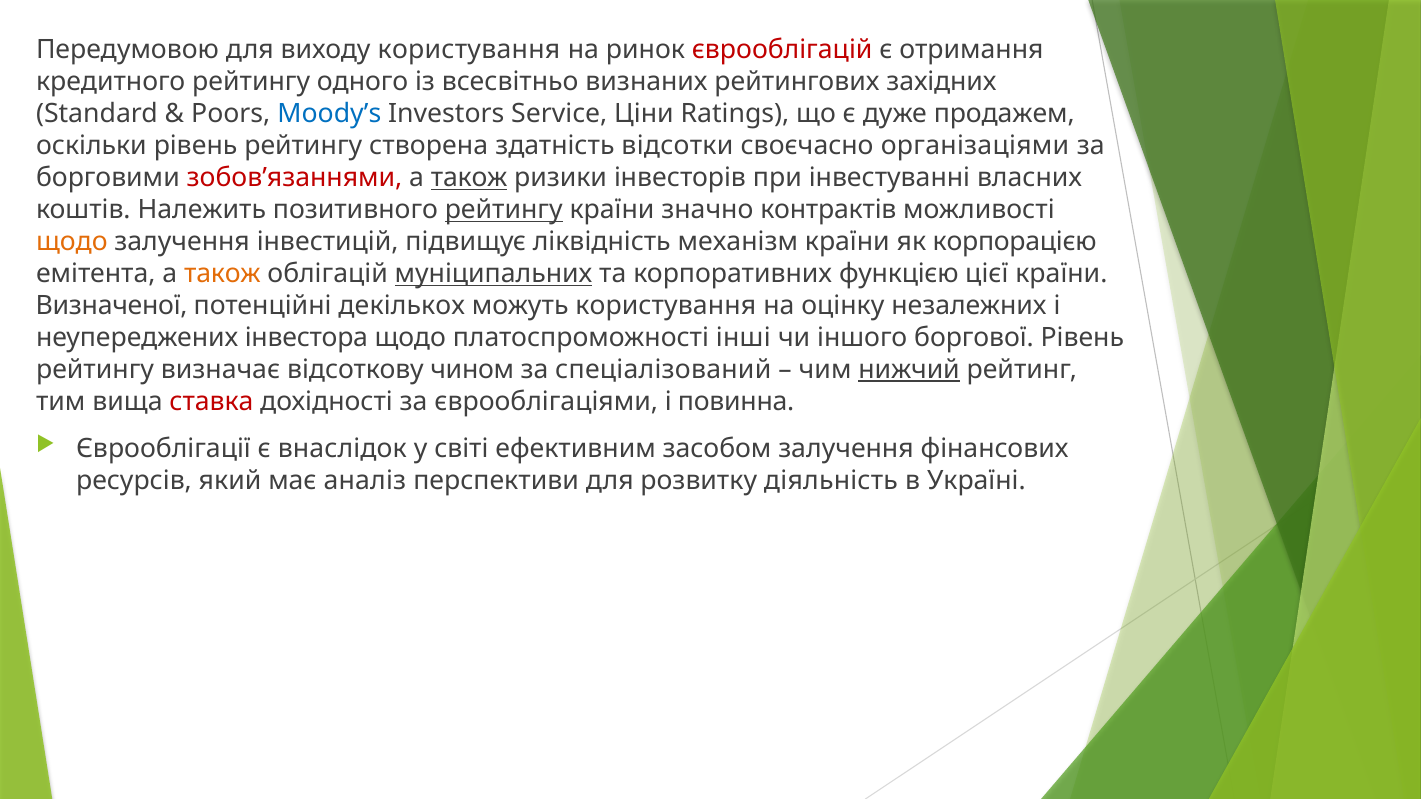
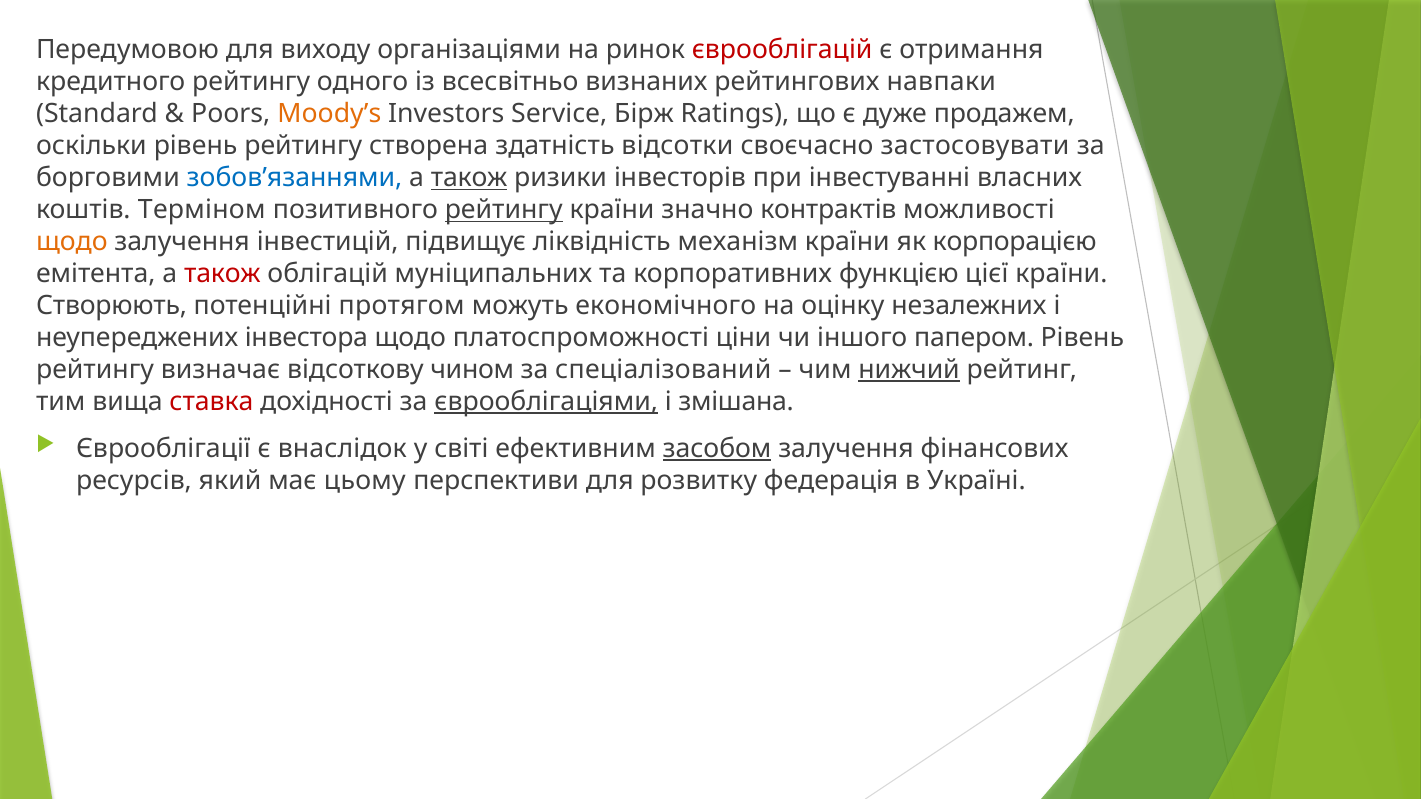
виходу користування: користування -> організаціями
західних: західних -> навпаки
Moody’s colour: blue -> orange
Ціни: Ціни -> Бірж
організаціями: організаціями -> застосовувати
зобов’язаннями colour: red -> blue
Належить: Належить -> Терміном
також at (222, 274) colour: orange -> red
муніципальних underline: present -> none
Визначеної: Визначеної -> Створюють
декількох: декількох -> протягом
можуть користування: користування -> економічного
інші: інші -> ціни
боргової: боргової -> папером
єврооблігаціями underline: none -> present
повинна: повинна -> змішана
засобом underline: none -> present
аналіз: аналіз -> цьому
діяльність: діяльність -> федерація
